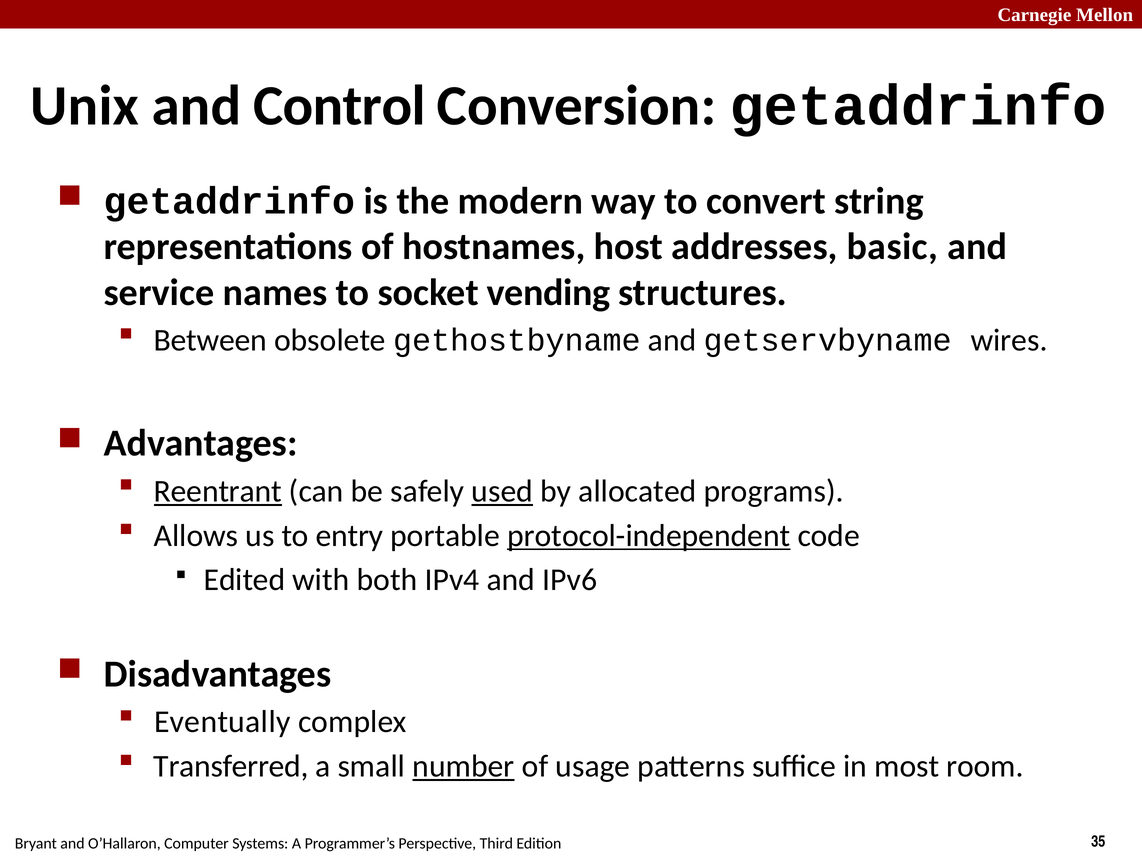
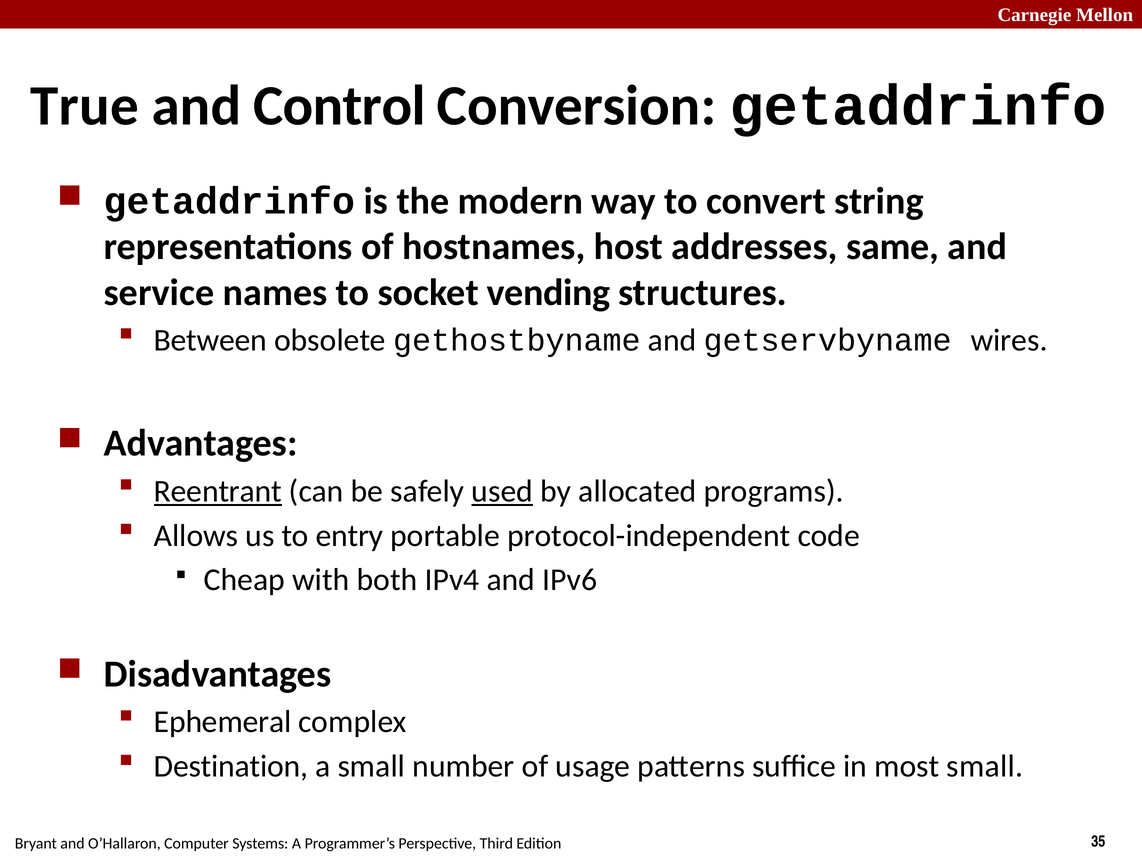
Unix: Unix -> True
basic: basic -> same
protocol-independent underline: present -> none
Edited: Edited -> Cheap
Eventually: Eventually -> Ephemeral
Transferred: Transferred -> Destination
number underline: present -> none
most room: room -> small
